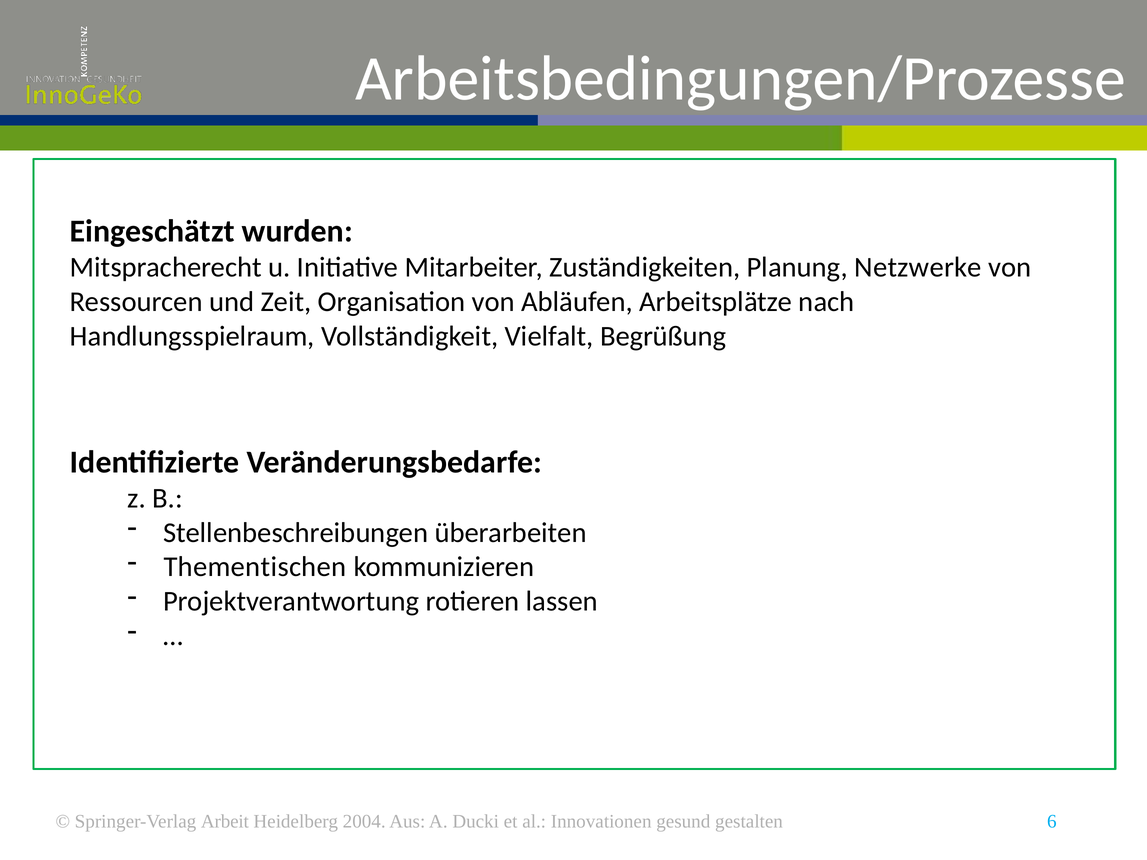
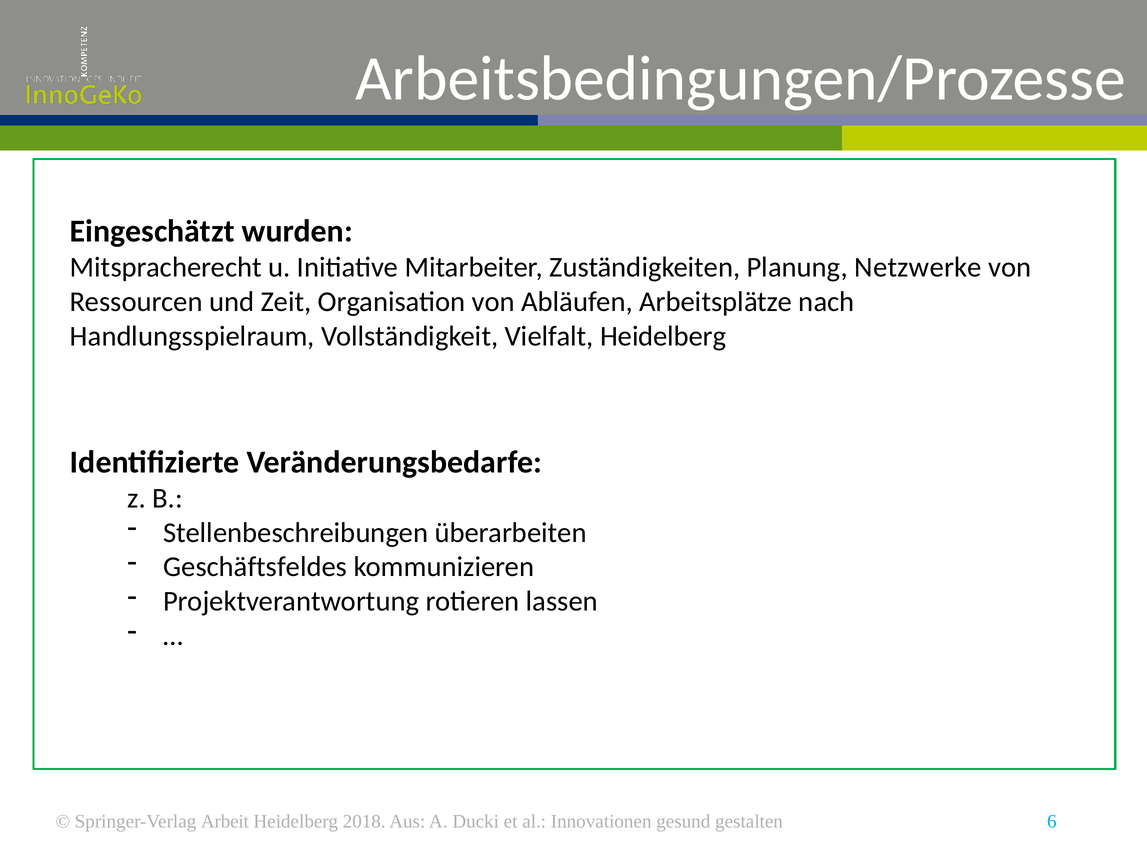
Vielfalt Begrüßung: Begrüßung -> Heidelberg
Thementischen: Thementischen -> Geschäftsfeldes
2004: 2004 -> 2018
